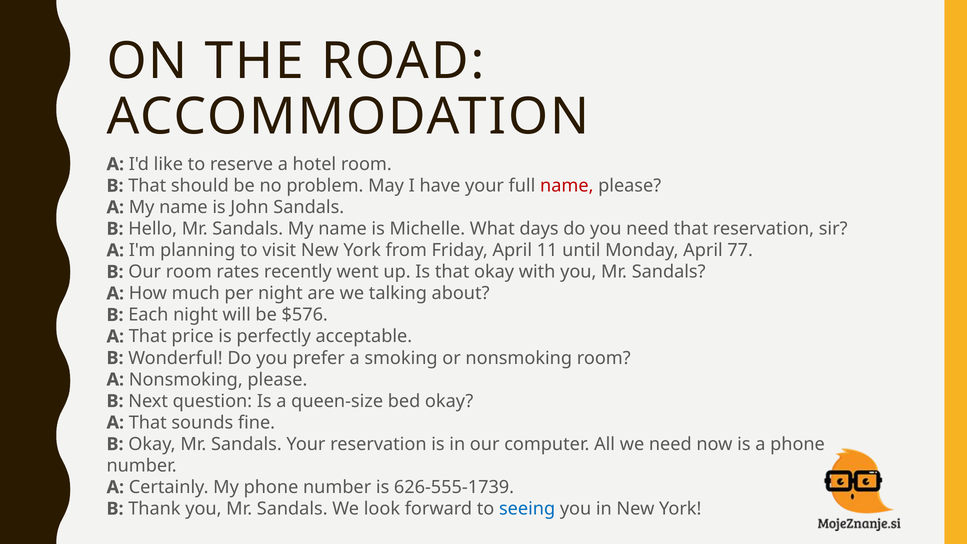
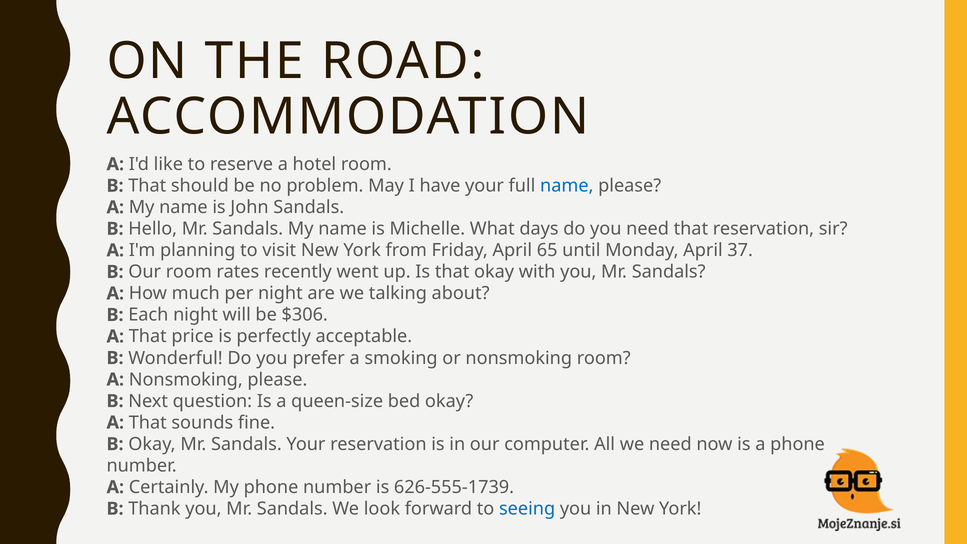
name at (567, 186) colour: red -> blue
11: 11 -> 65
77: 77 -> 37
$576: $576 -> $306
